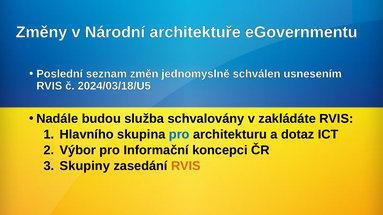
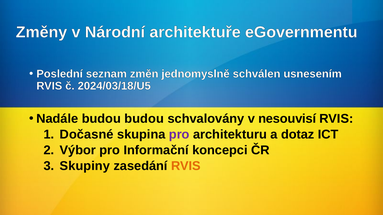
budou služba: služba -> budou
zakládáte: zakládáte -> nesouvisí
Hlavního: Hlavního -> Dočasné
pro at (179, 135) colour: blue -> purple
